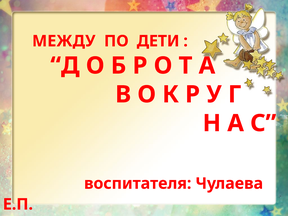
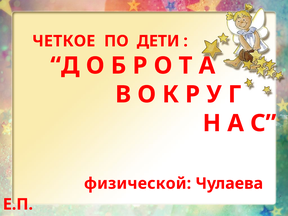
МЕЖДУ: МЕЖДУ -> ЧЕТКОЕ
воспитателя: воспитателя -> физической
